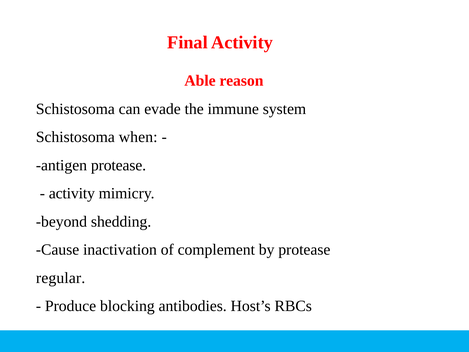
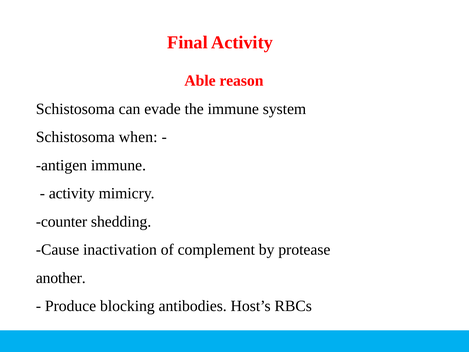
antigen protease: protease -> immune
beyond: beyond -> counter
regular: regular -> another
